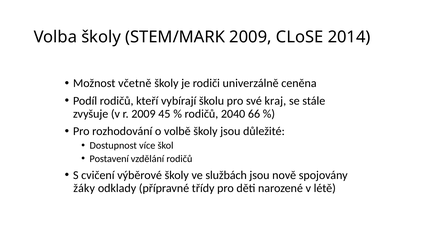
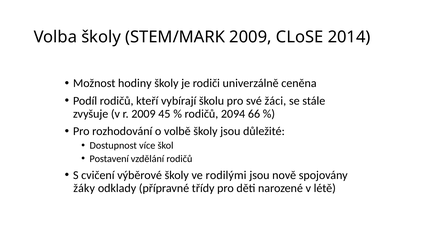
včetně: včetně -> hodiny
kraj: kraj -> žáci
2040: 2040 -> 2094
službách: službách -> rodilými
